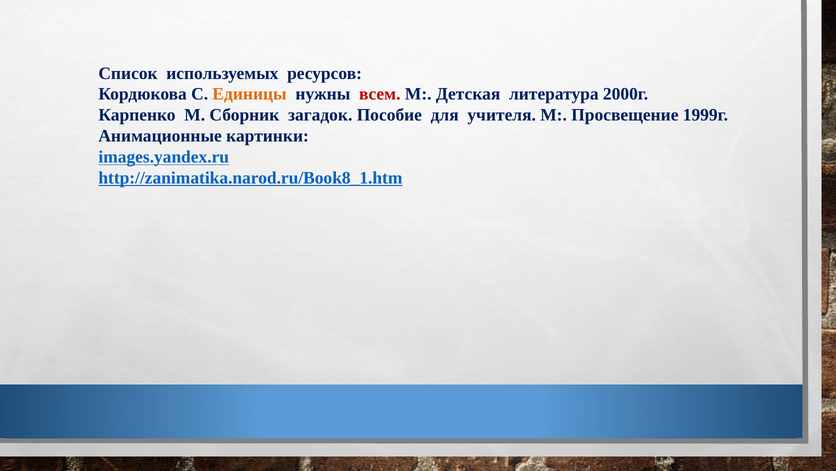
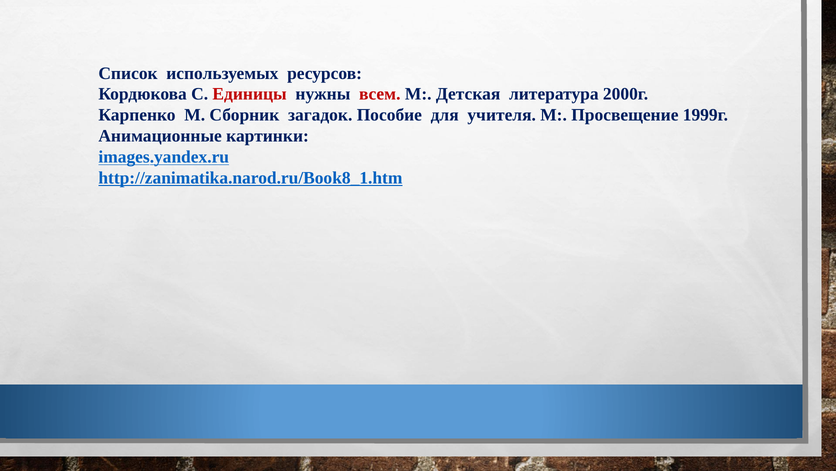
Единицы colour: orange -> red
